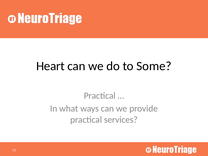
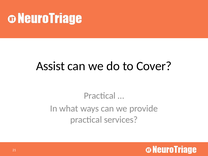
Heart: Heart -> Assist
Some: Some -> Cover
